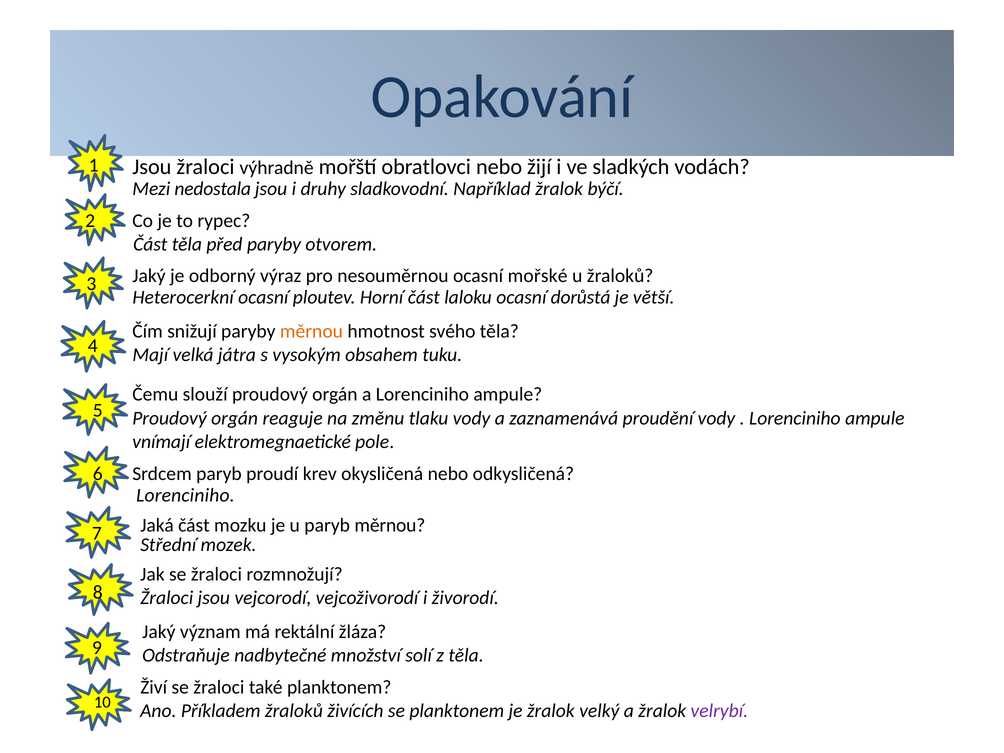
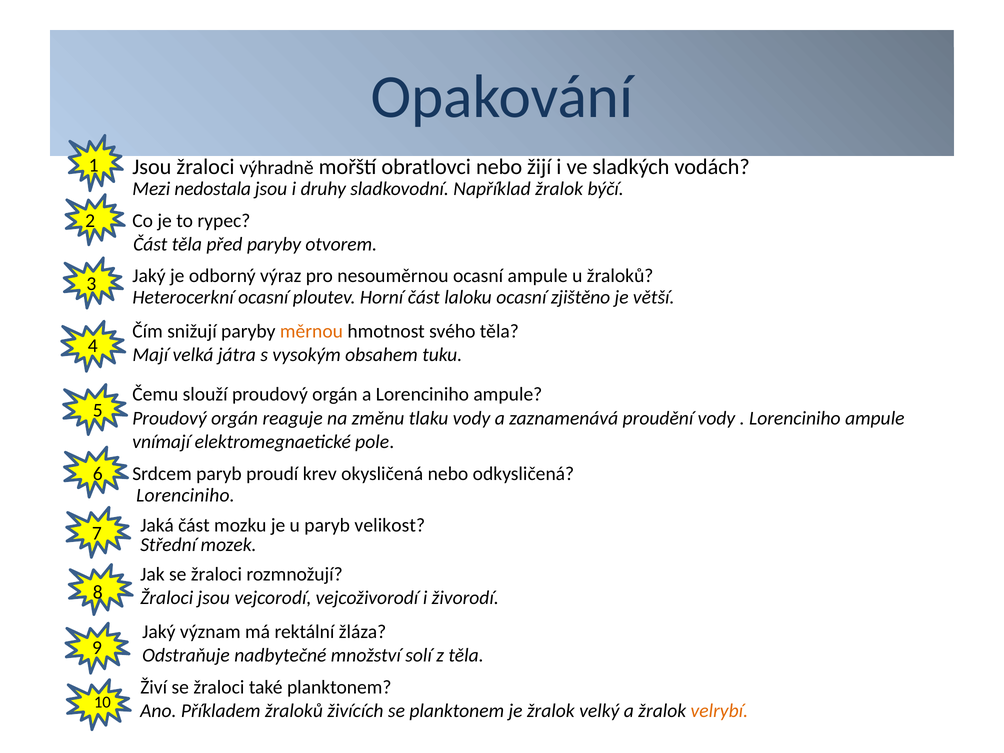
ocasní mořské: mořské -> ampule
dorůstá: dorůstá -> zjištěno
paryb měrnou: měrnou -> velikost
velrybí colour: purple -> orange
